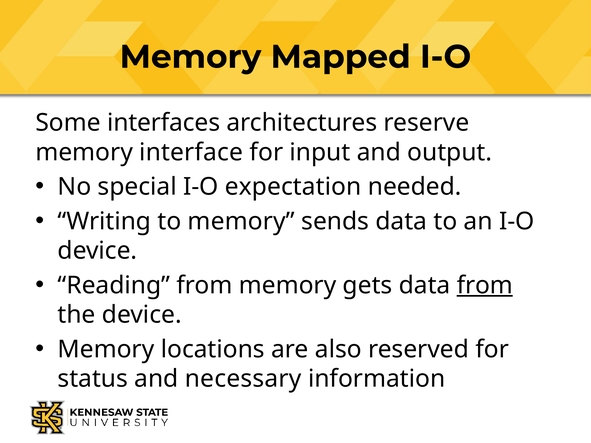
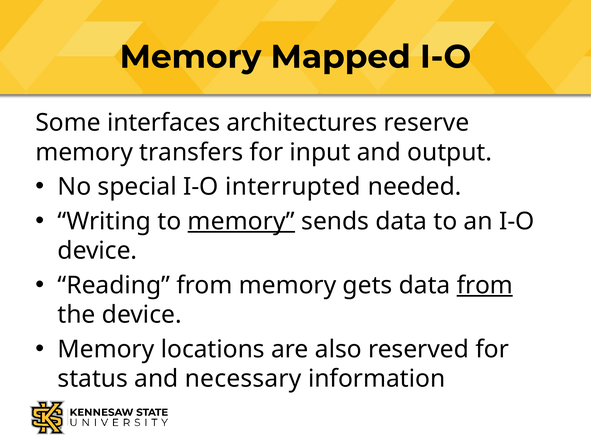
interface: interface -> transfers
expectation: expectation -> interrupted
memory at (241, 221) underline: none -> present
